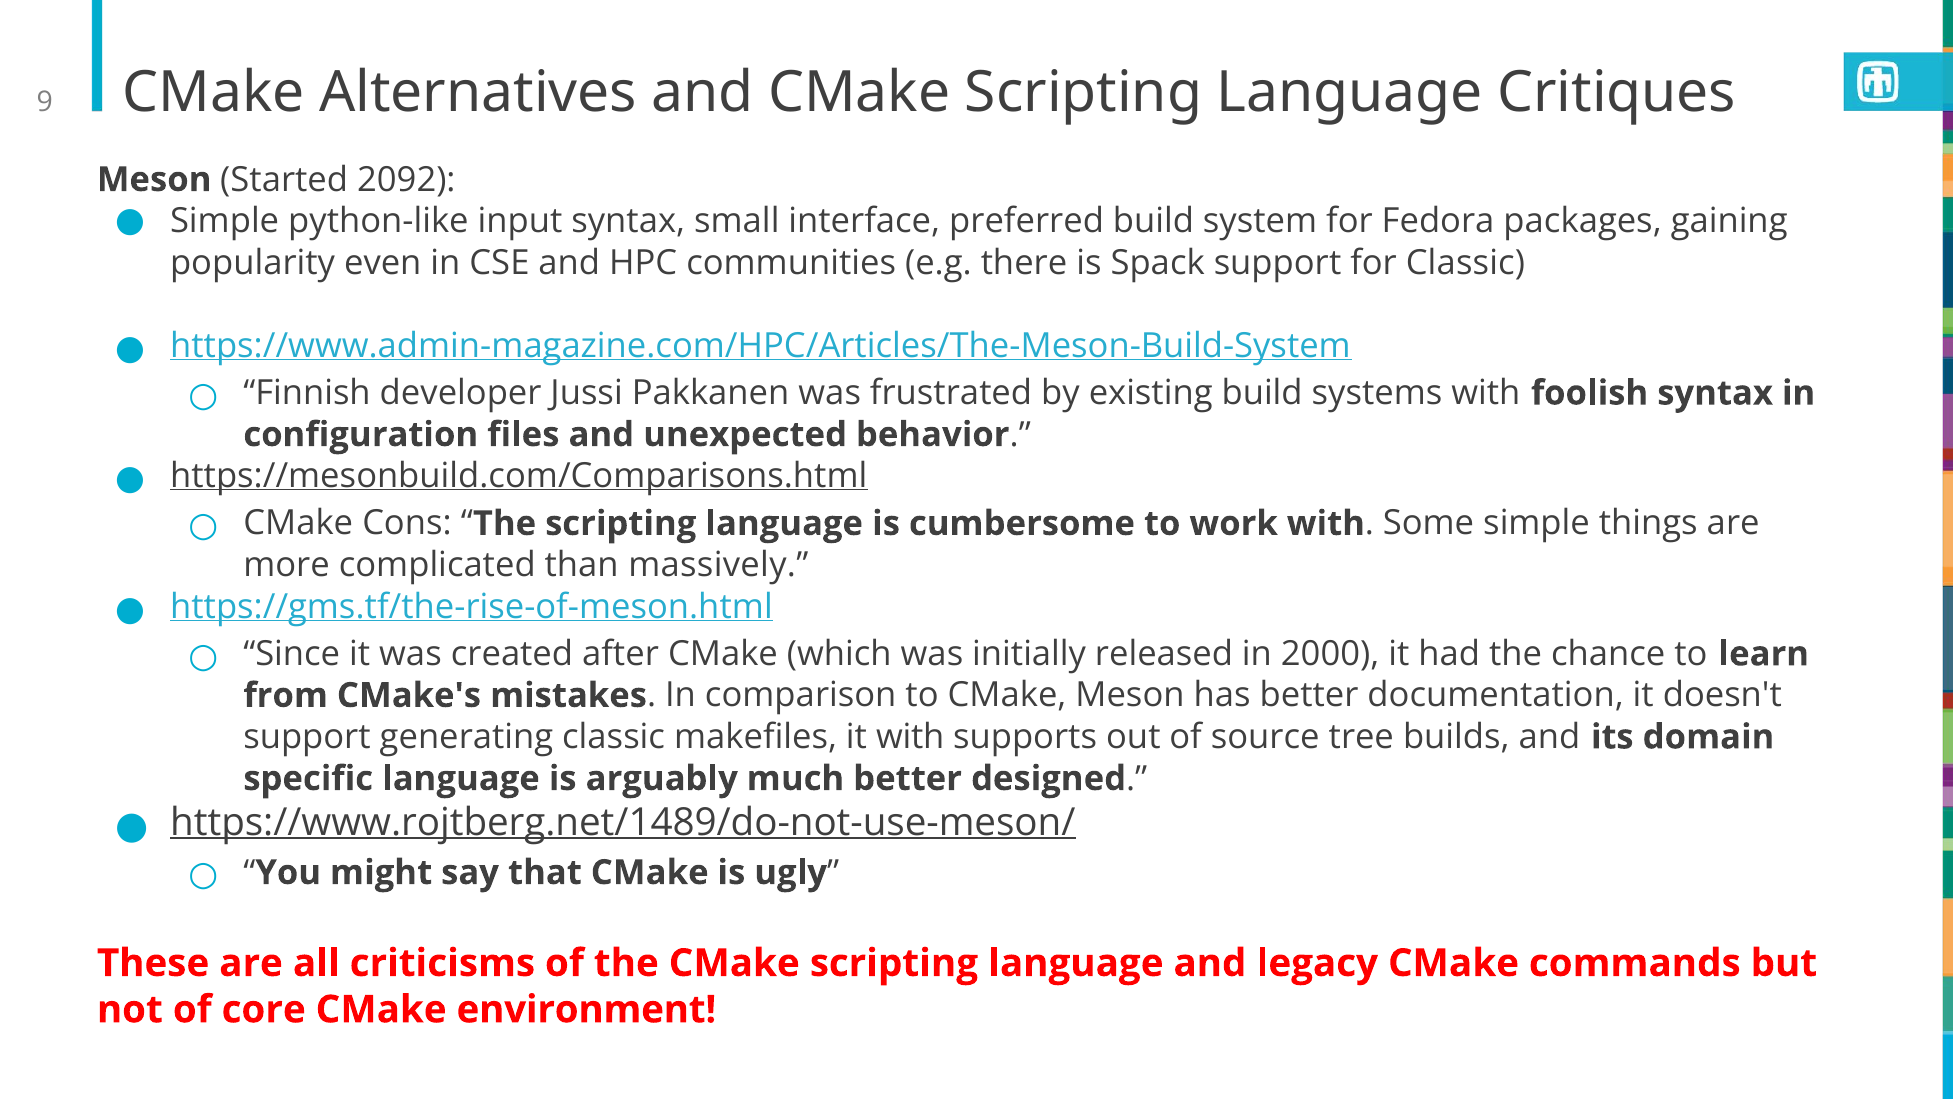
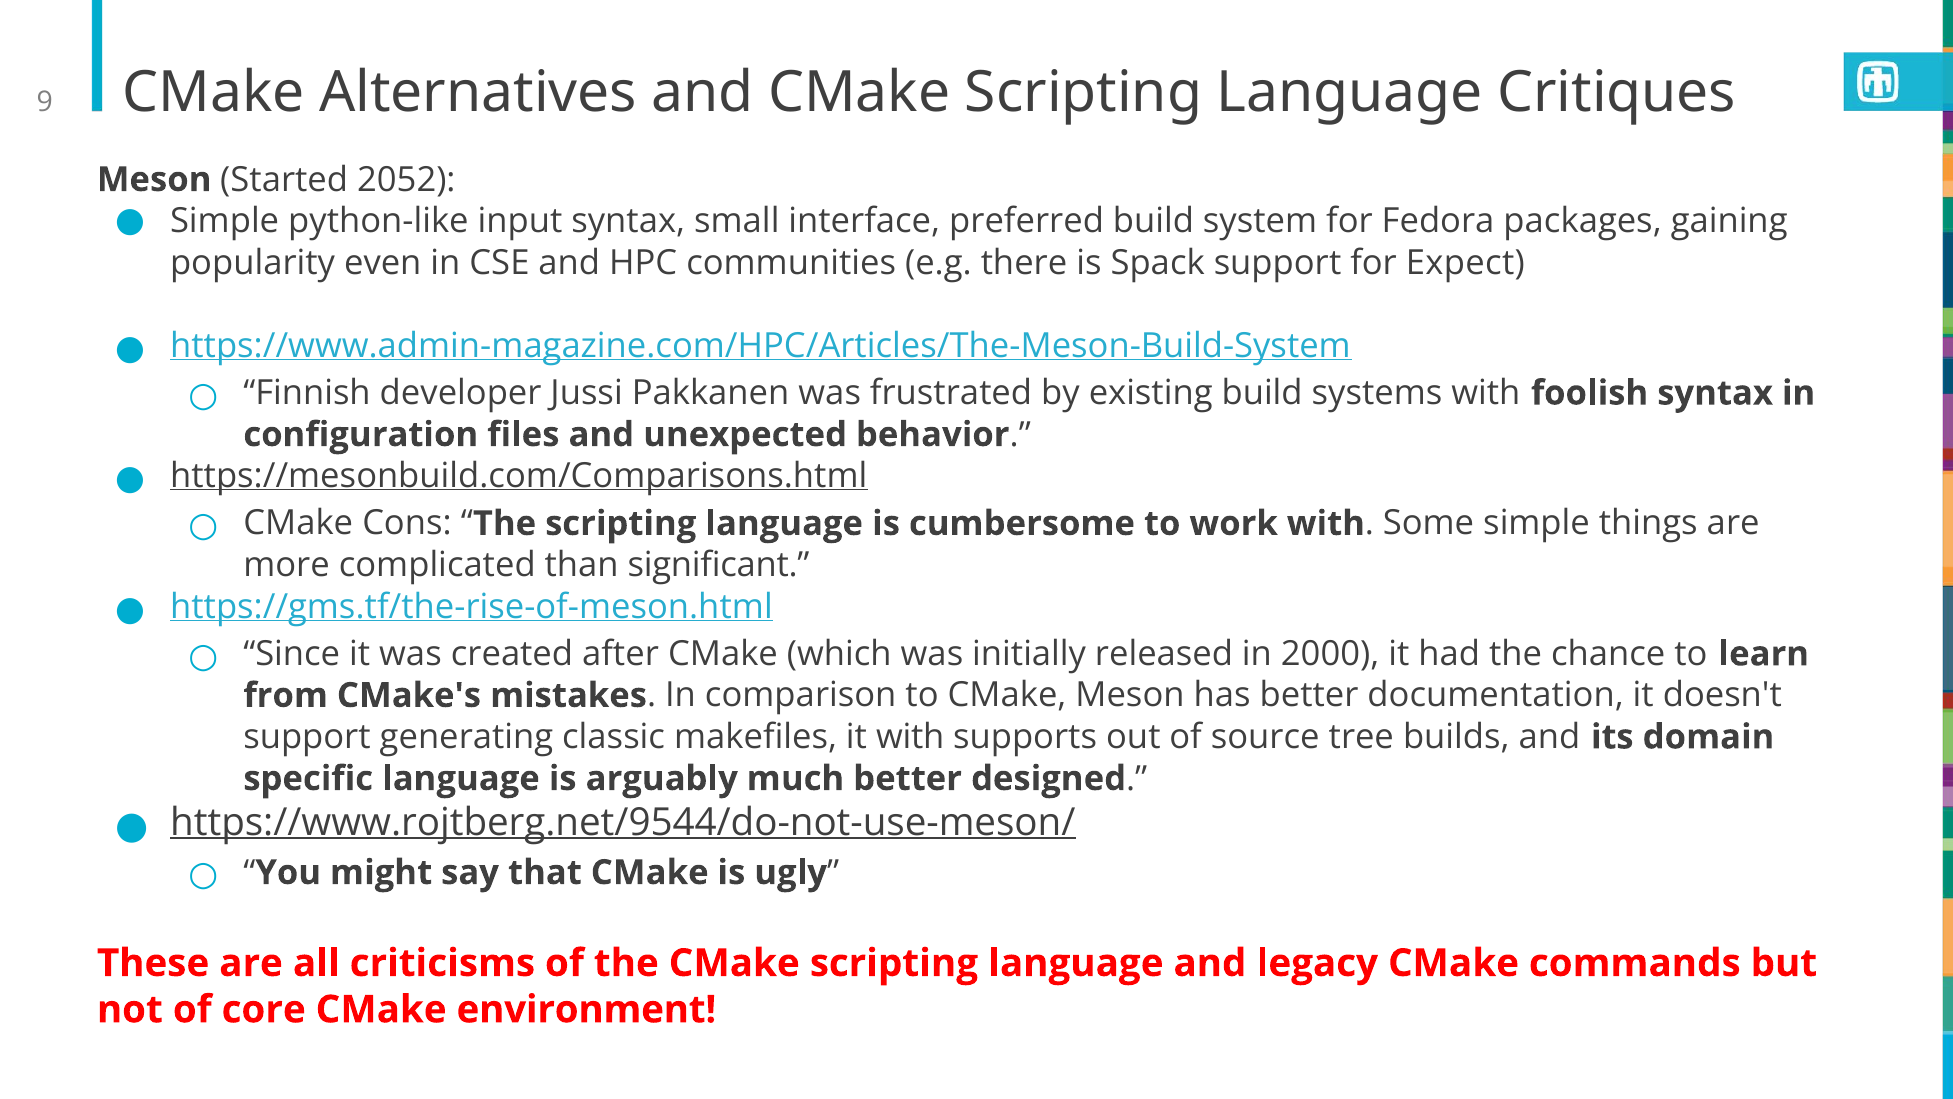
2092: 2092 -> 2052
for Classic: Classic -> Expect
massively: massively -> significant
https://www.rojtberg.net/1489/do-not-use-meson/: https://www.rojtberg.net/1489/do-not-use-meson/ -> https://www.rojtberg.net/9544/do-not-use-meson/
